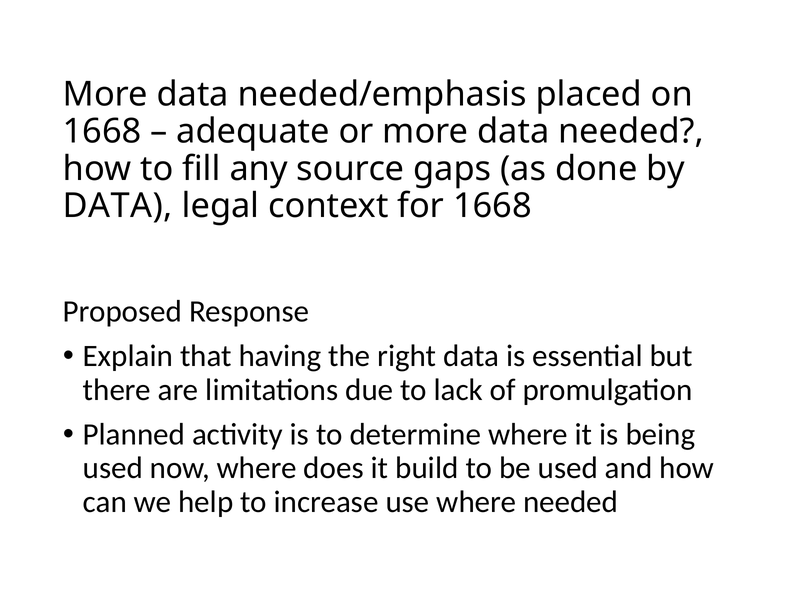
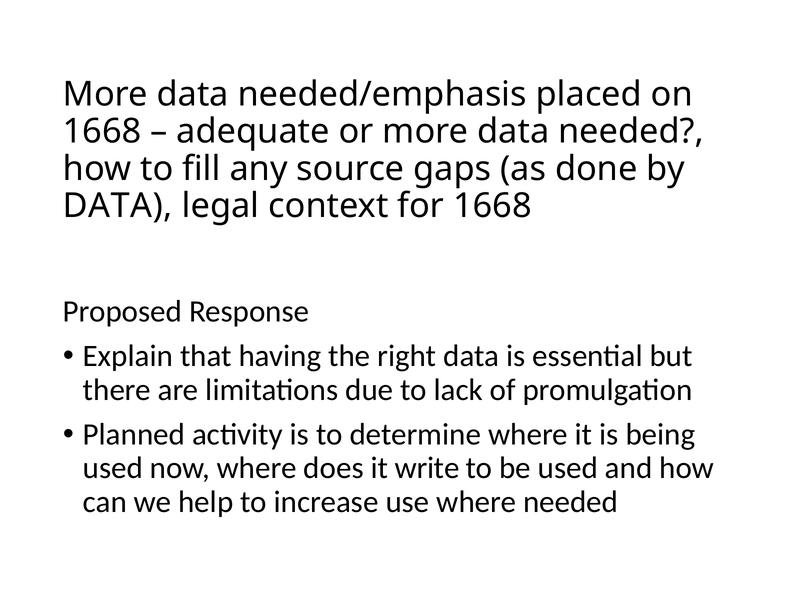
build: build -> write
